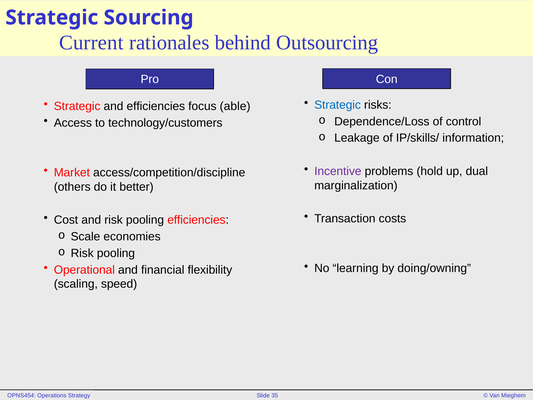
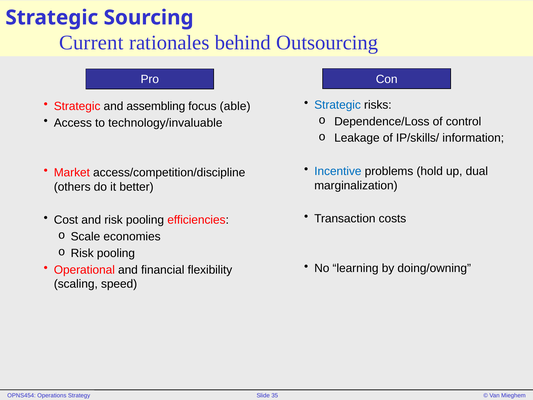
and efficiencies: efficiencies -> assembling
technology/customers: technology/customers -> technology/invaluable
Incentive colour: purple -> blue
